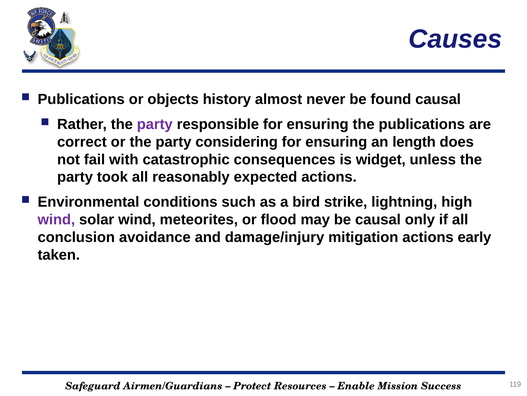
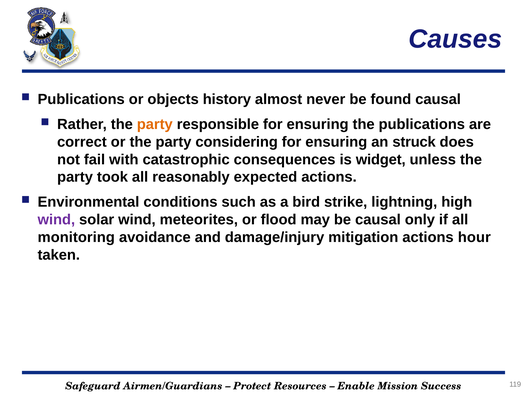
party at (155, 124) colour: purple -> orange
length: length -> struck
conclusion: conclusion -> monitoring
early: early -> hour
